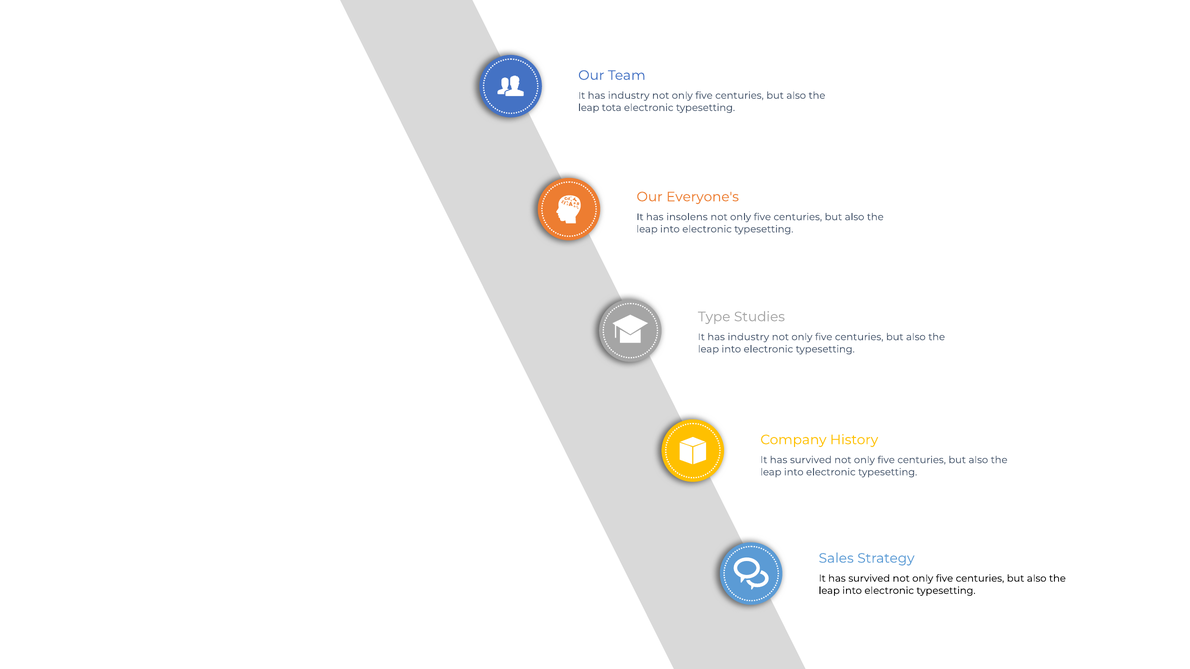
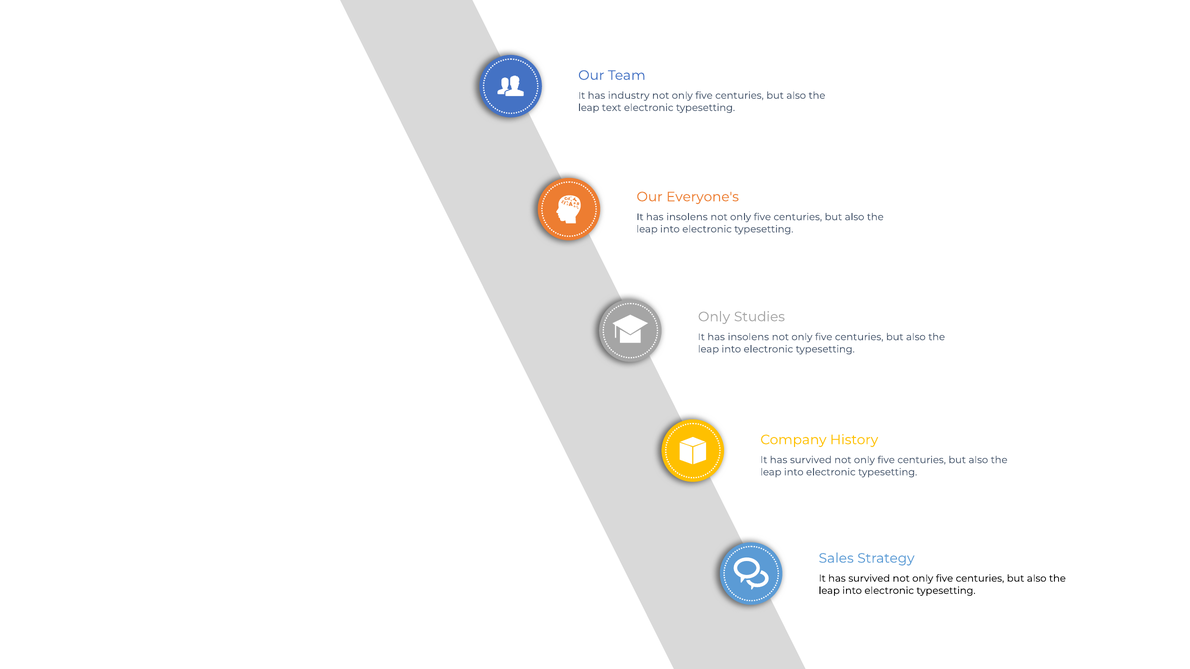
tota: tota -> text
Type at (714, 317): Type -> Only
industry at (748, 337): industry -> insolens
